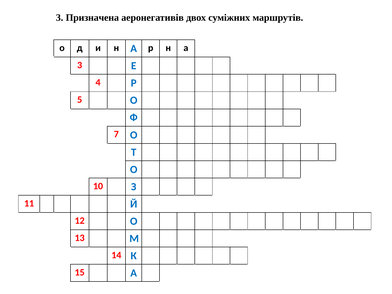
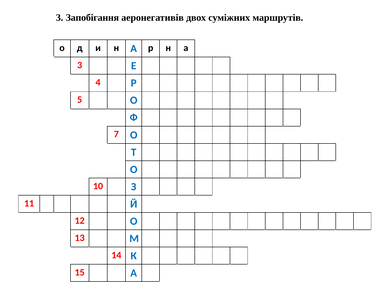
Призначена: Призначена -> Запобігання
